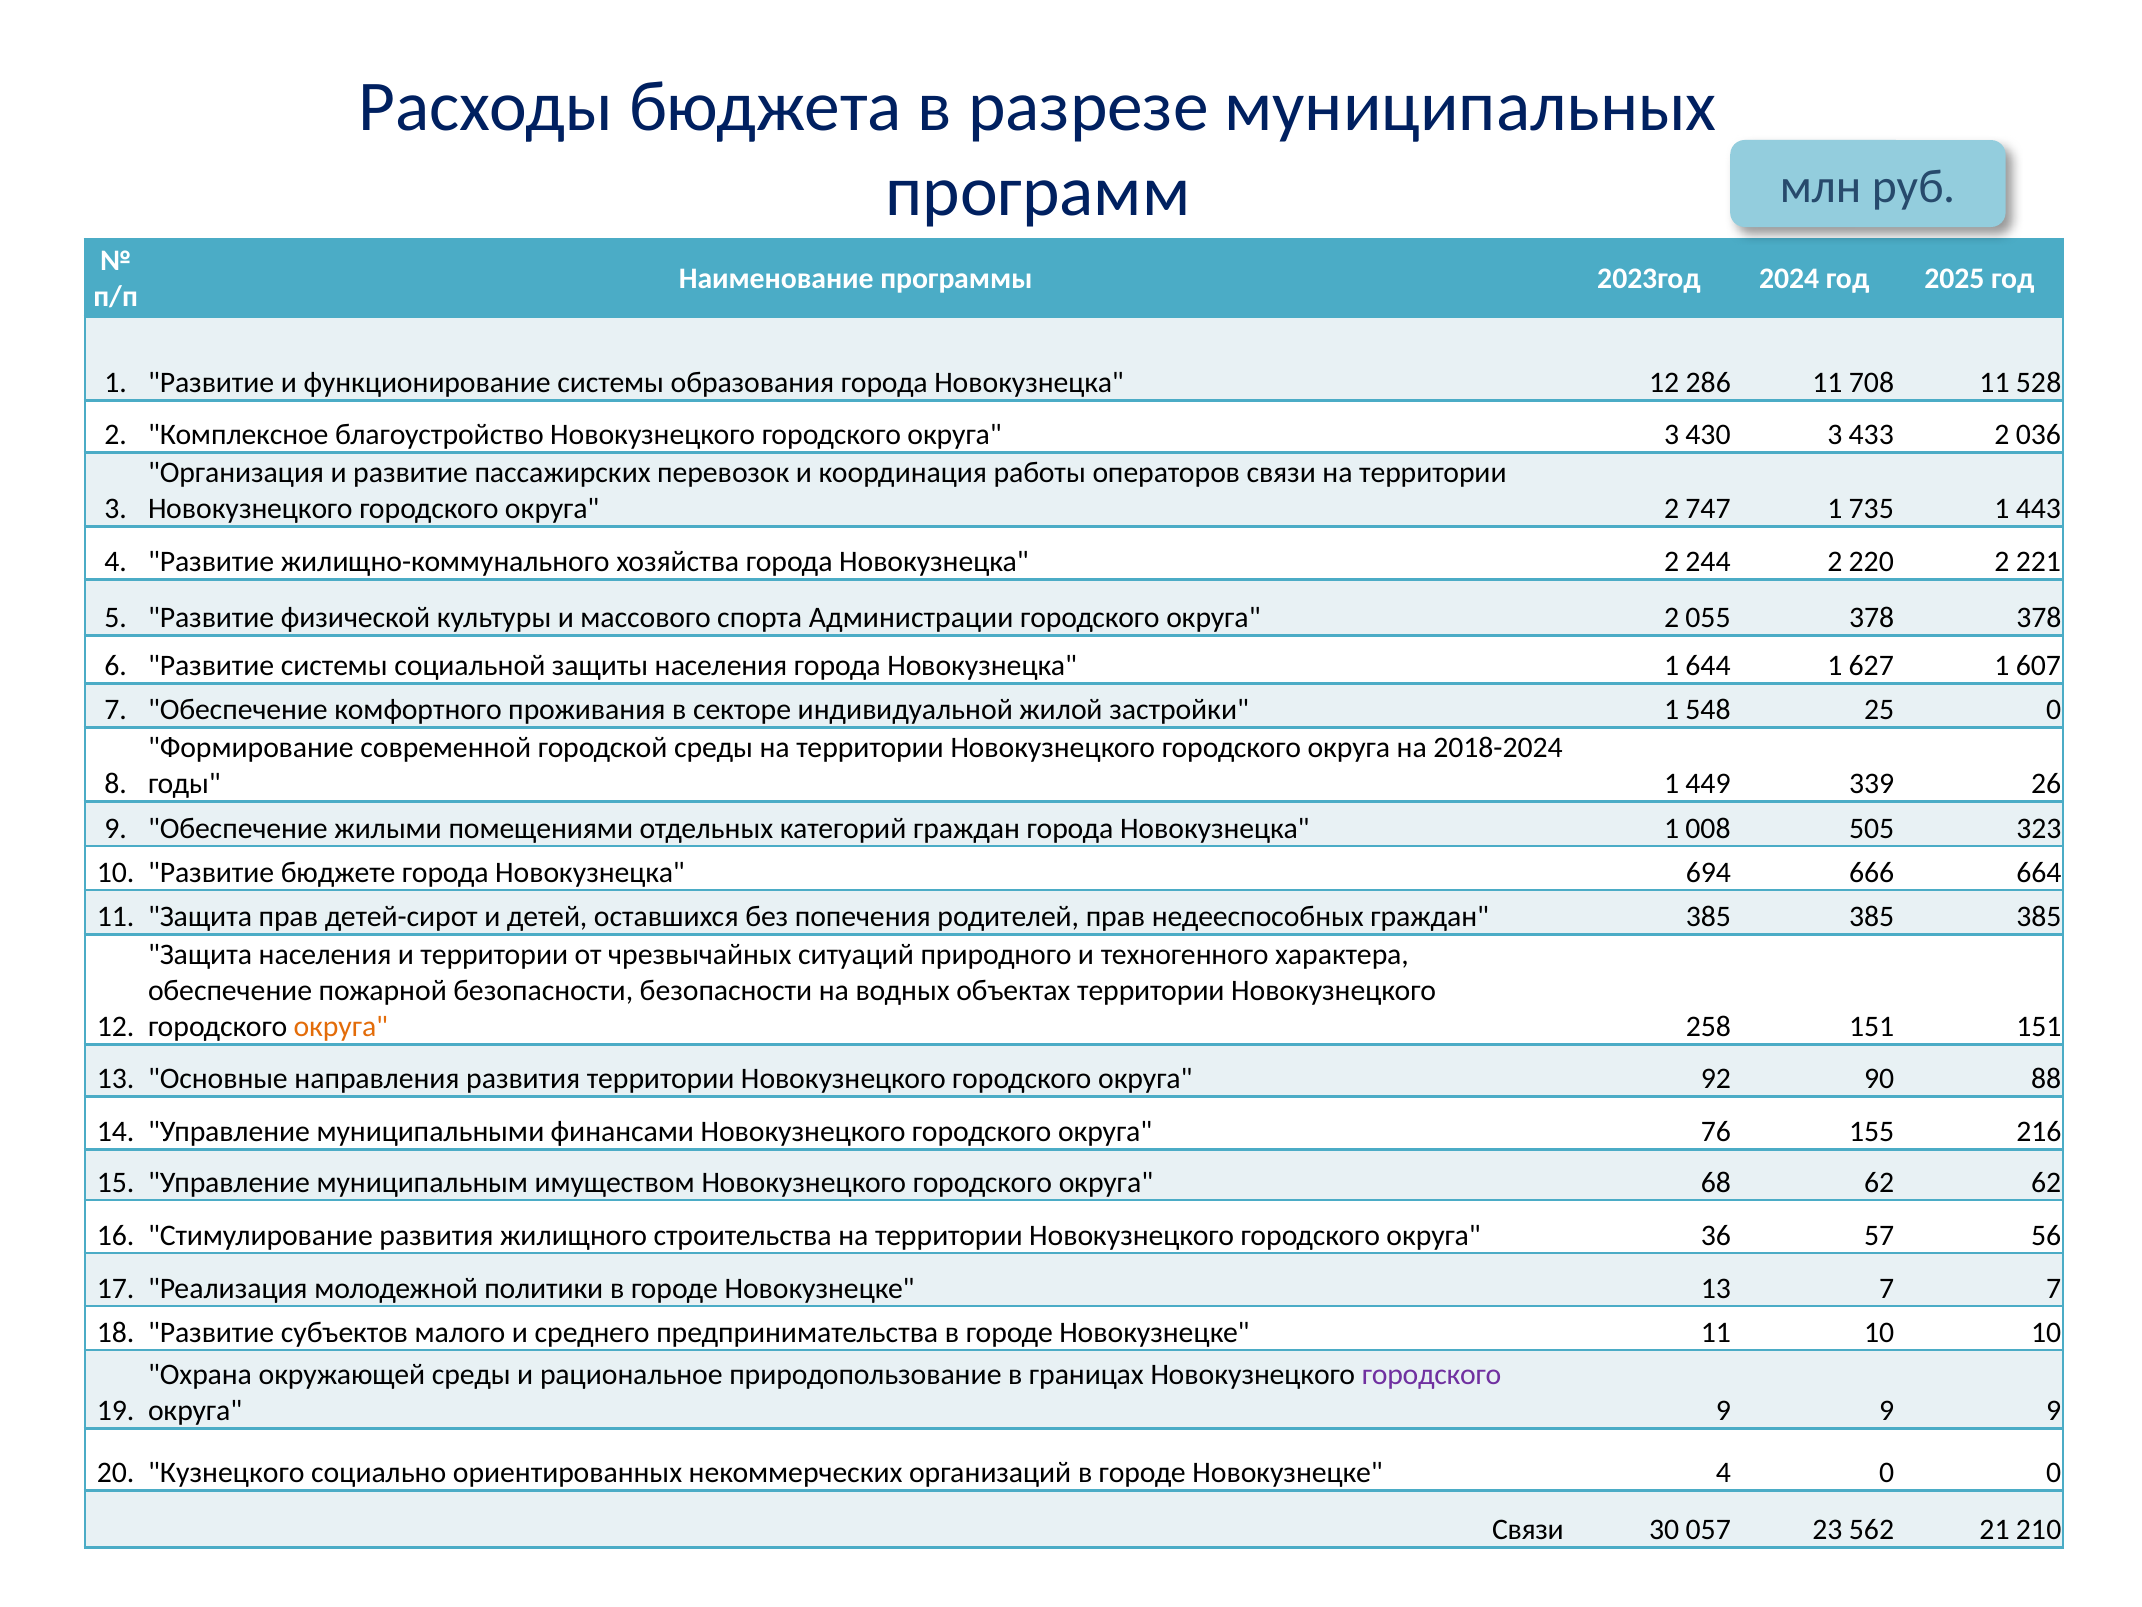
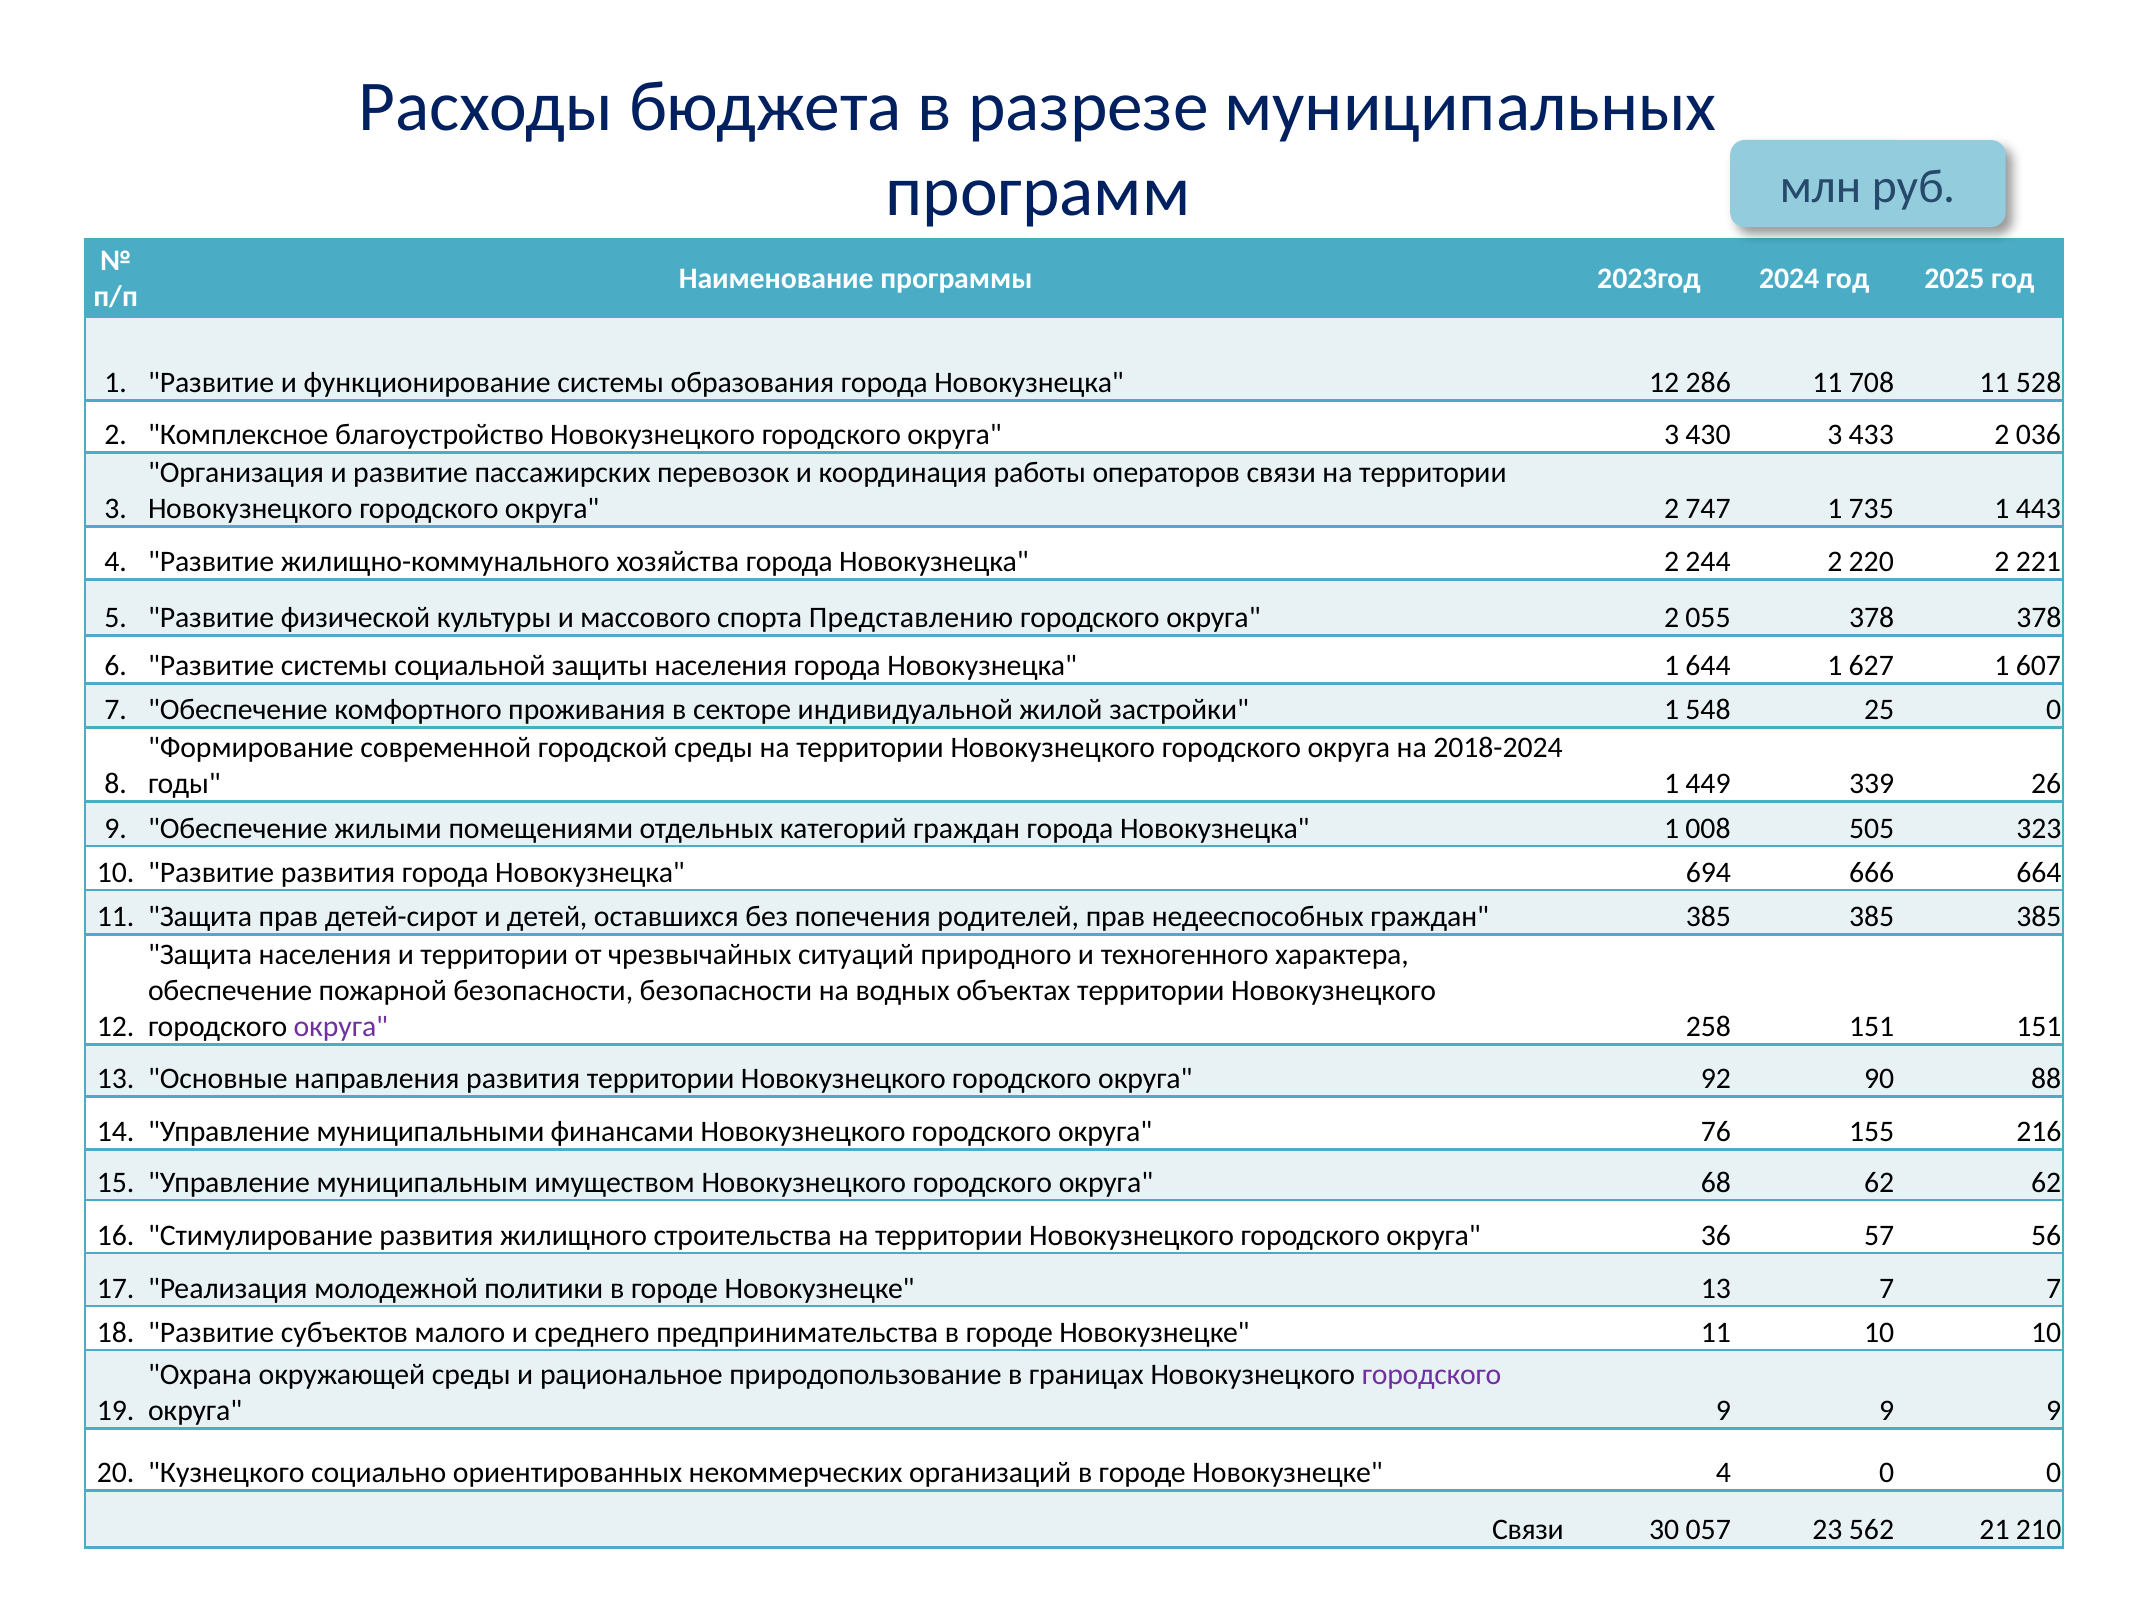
Администрации: Администрации -> Представлению
Развитие бюджете: бюджете -> развития
округа at (341, 1027) colour: orange -> purple
